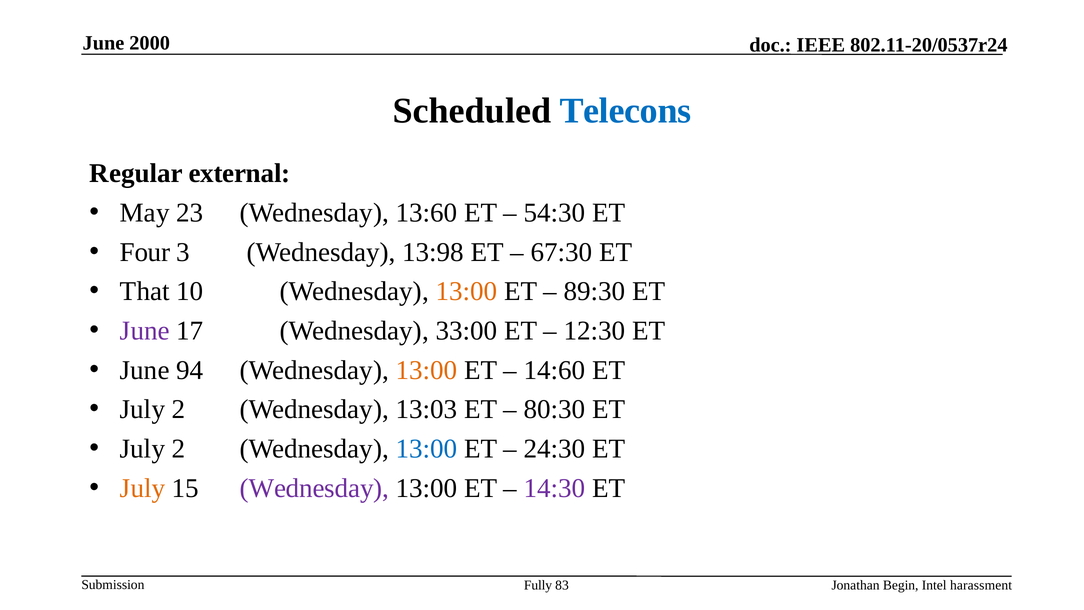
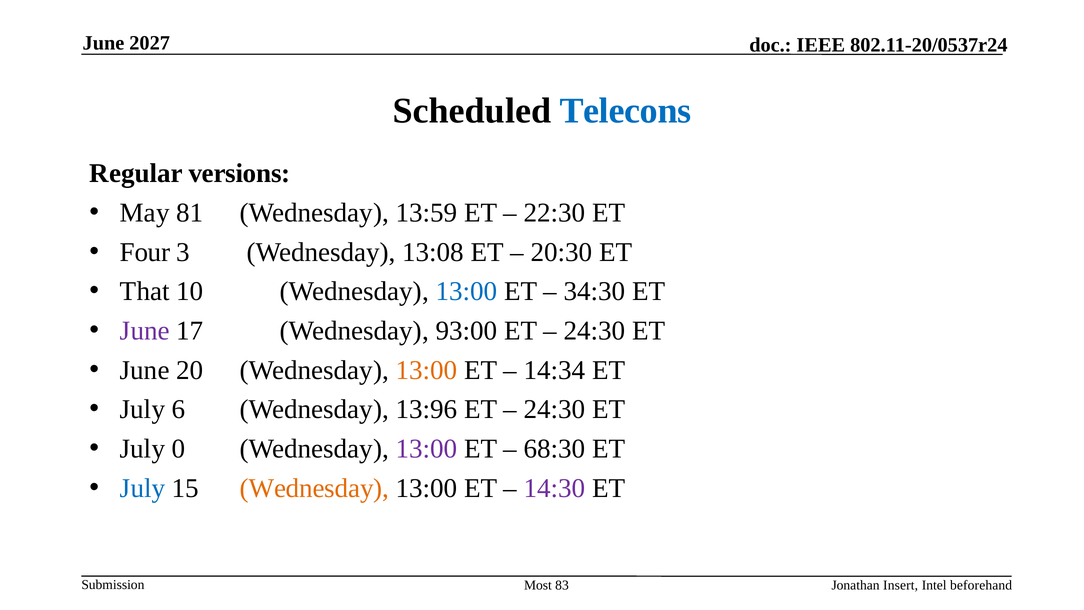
2000: 2000 -> 2027
external: external -> versions
23: 23 -> 81
13:60: 13:60 -> 13:59
54:30: 54:30 -> 22:30
13:98: 13:98 -> 13:08
67:30: 67:30 -> 20:30
13:00 at (466, 291) colour: orange -> blue
89:30: 89:30 -> 34:30
33:00: 33:00 -> 93:00
12:30 at (595, 331): 12:30 -> 24:30
94: 94 -> 20
14:60: 14:60 -> 14:34
2 at (179, 409): 2 -> 6
13:03: 13:03 -> 13:96
80:30 at (555, 409): 80:30 -> 24:30
2 at (179, 449): 2 -> 0
13:00 at (426, 449) colour: blue -> purple
24:30: 24:30 -> 68:30
July at (143, 488) colour: orange -> blue
Wednesday at (314, 488) colour: purple -> orange
Fully: Fully -> Most
Begin: Begin -> Insert
harassment: harassment -> beforehand
